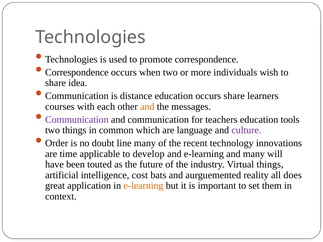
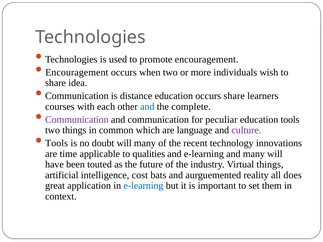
promote correspondence: correspondence -> encouragement
Correspondence at (77, 72): Correspondence -> Encouragement
and at (147, 107) colour: orange -> blue
messages: messages -> complete
teachers: teachers -> peculiar
Order at (57, 143): Order -> Tools
doubt line: line -> will
develop: develop -> qualities
e-learning at (143, 186) colour: orange -> blue
